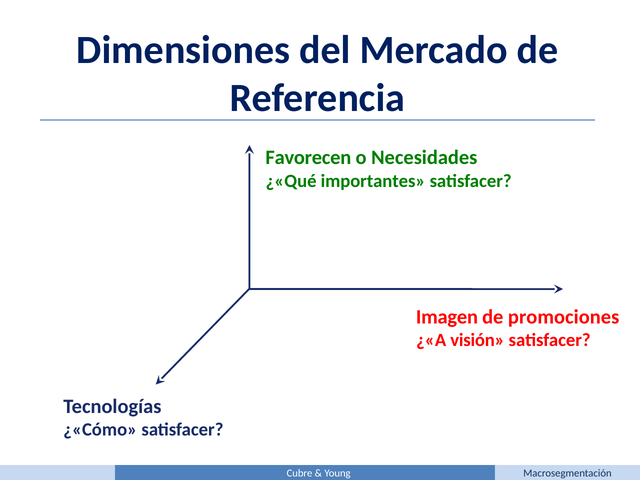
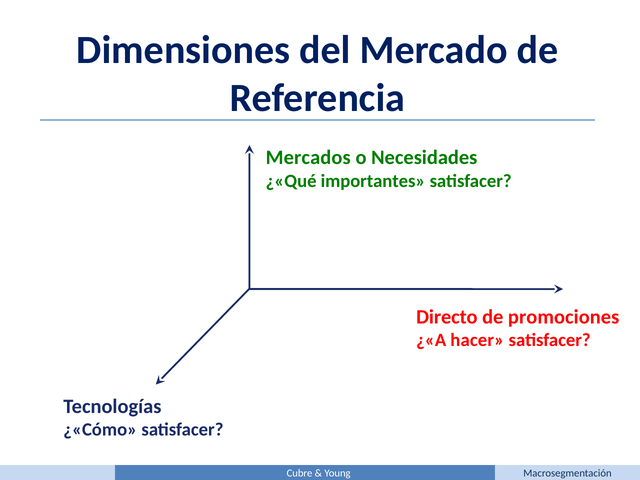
Favorecen: Favorecen -> Mercados
Imagen: Imagen -> Directo
visión: visión -> hacer
